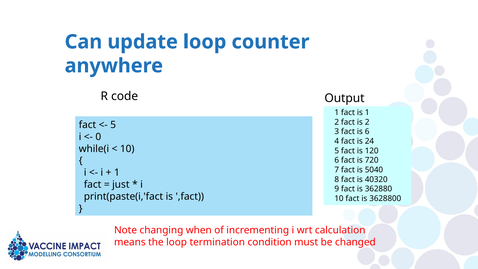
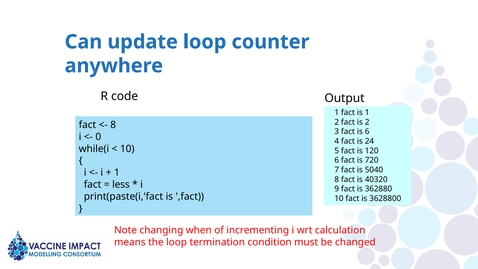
5 at (113, 125): 5 -> 8
just: just -> less
